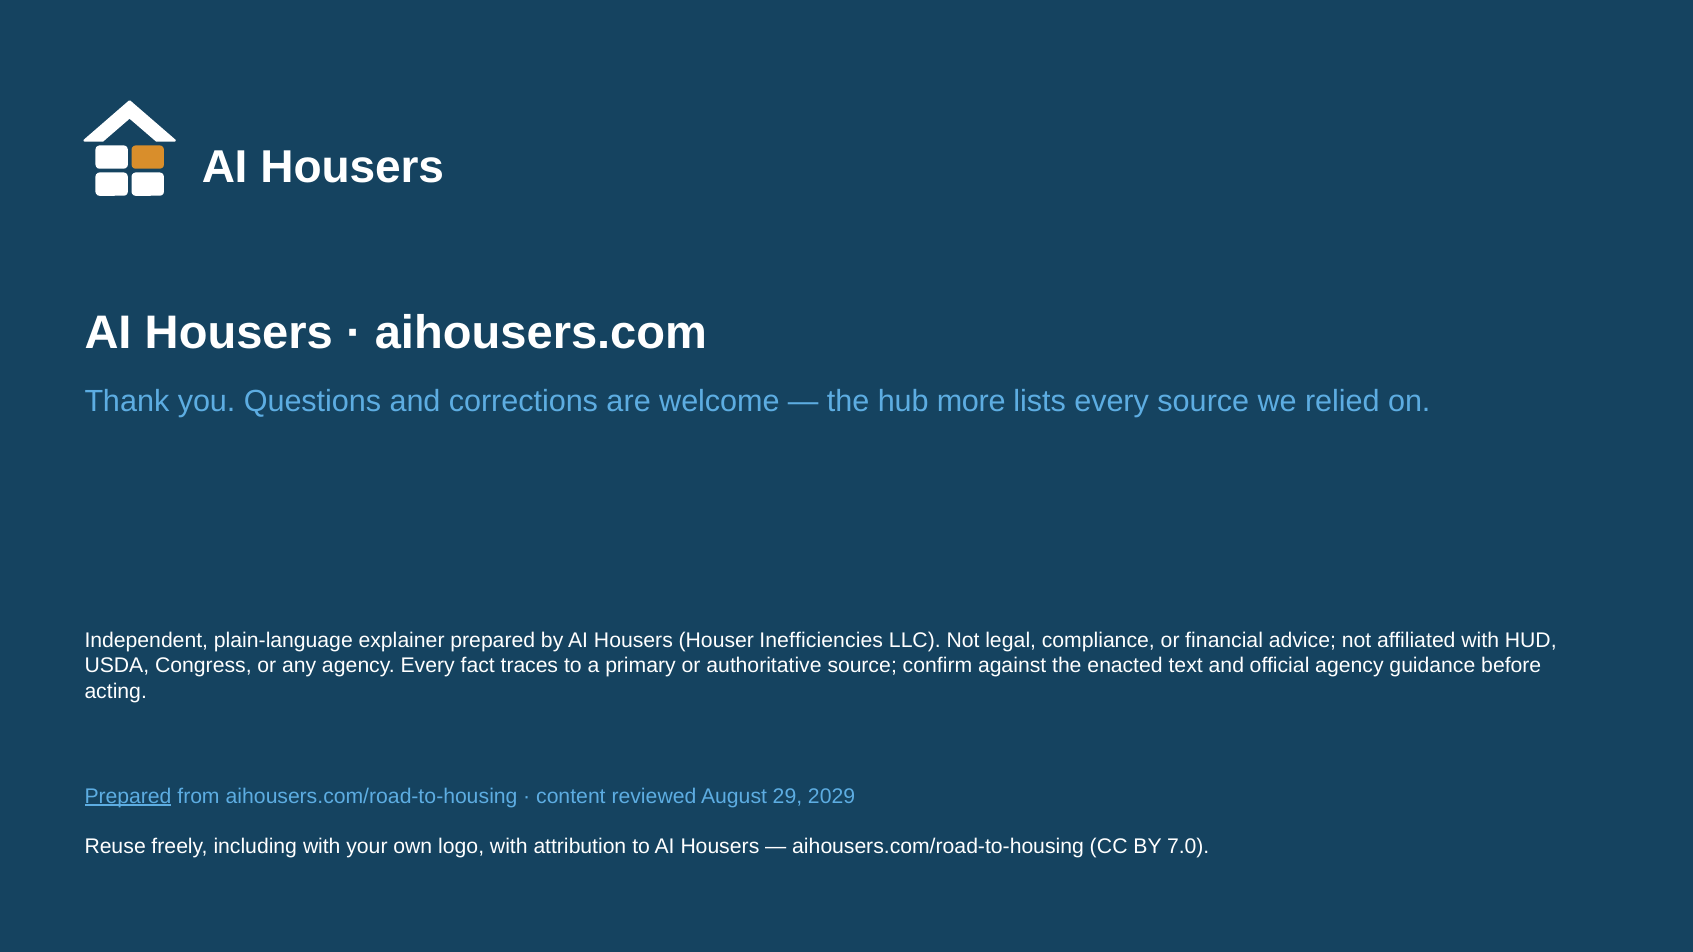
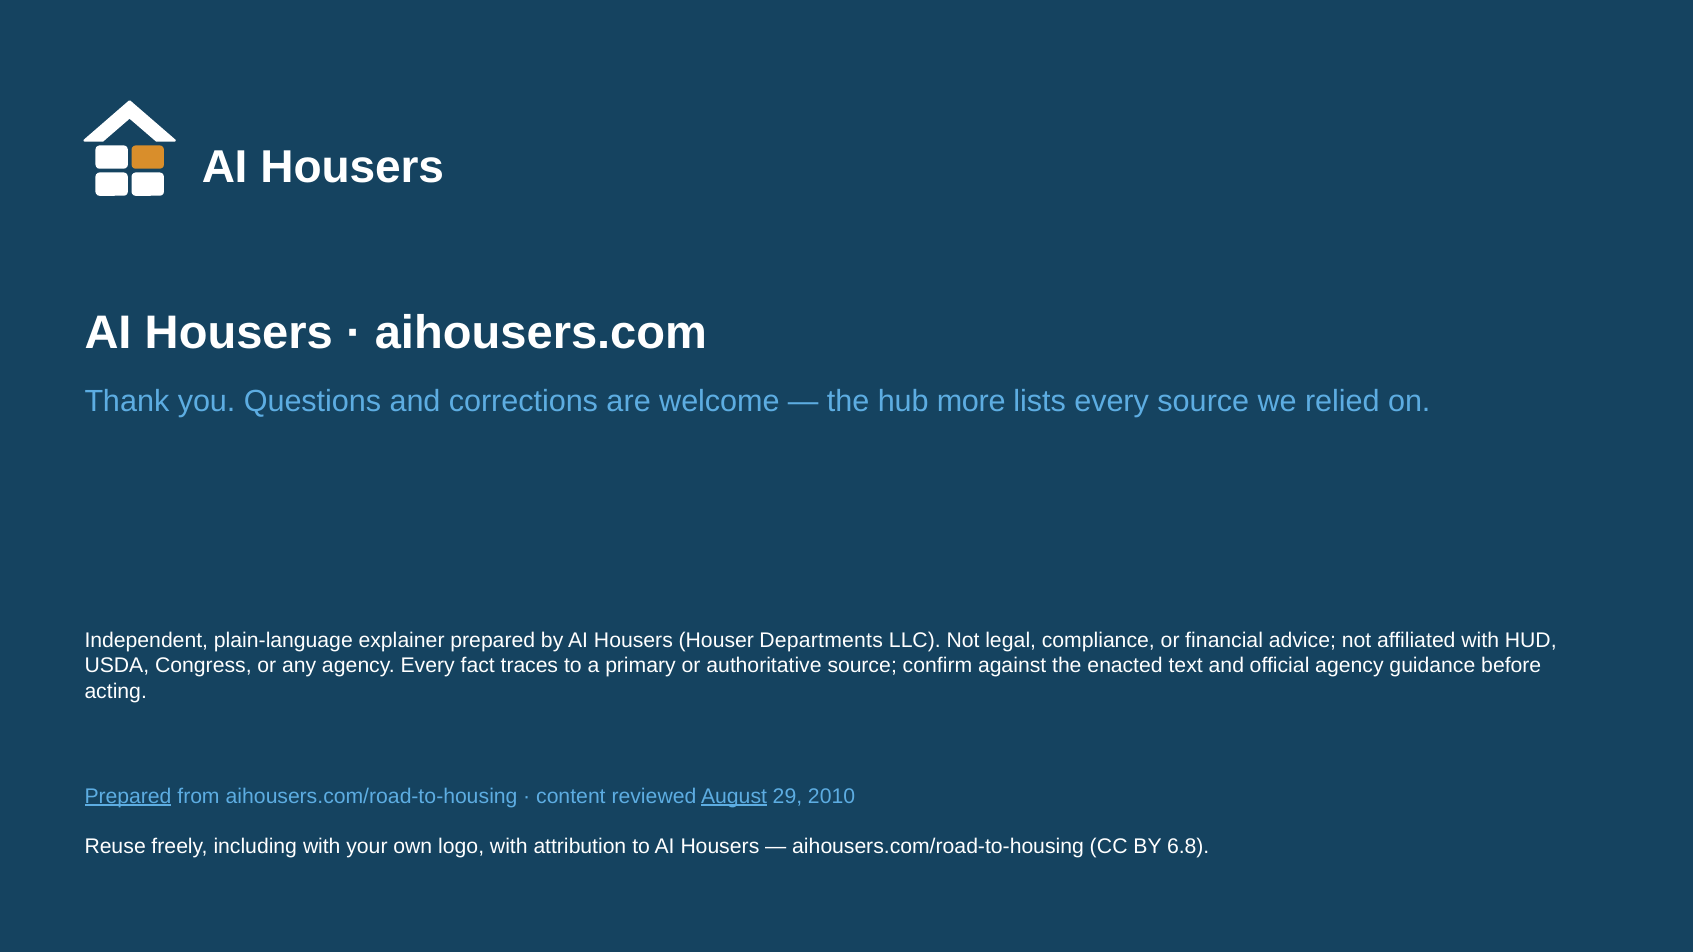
Inefficiencies: Inefficiencies -> Departments
August underline: none -> present
2029: 2029 -> 2010
7.0: 7.0 -> 6.8
